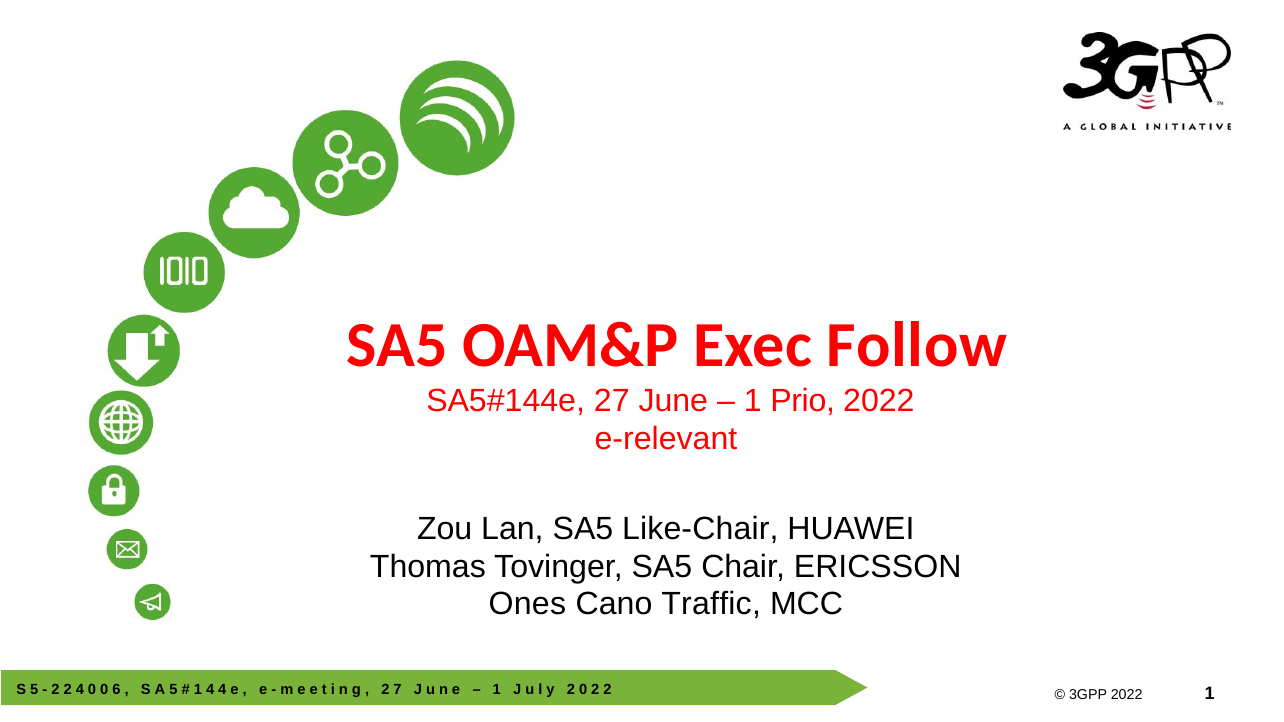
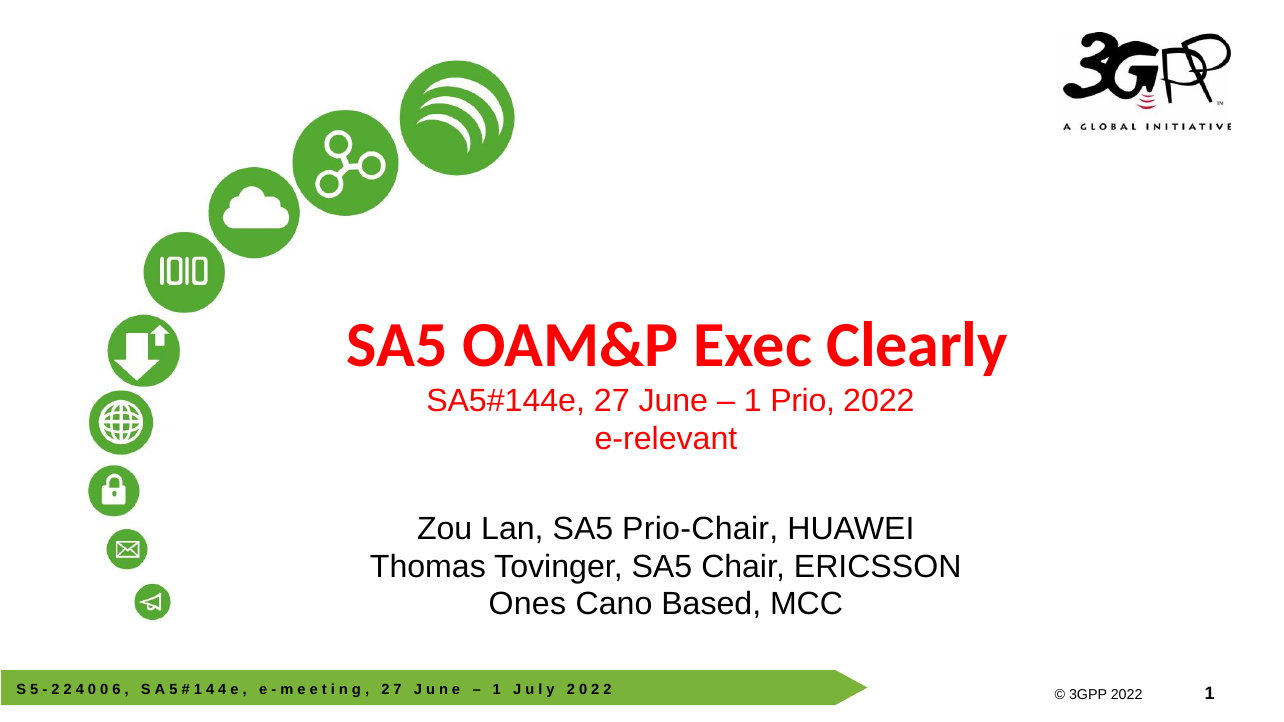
Follow: Follow -> Clearly
Like-Chair: Like-Chair -> Prio-Chair
Traffic: Traffic -> Based
